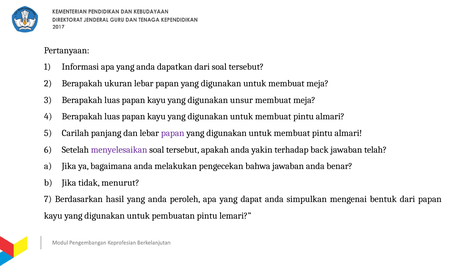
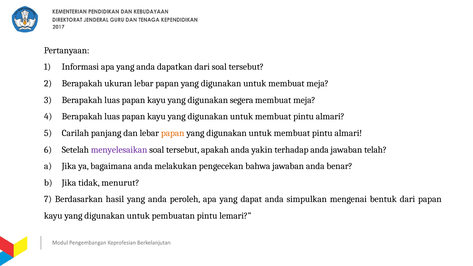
unsur: unsur -> segera
papan at (173, 133) colour: purple -> orange
terhadap back: back -> anda
